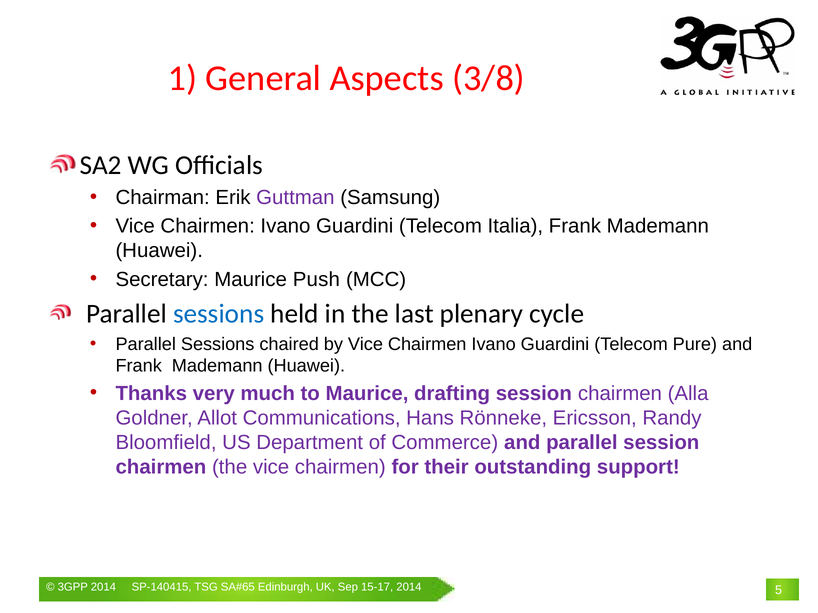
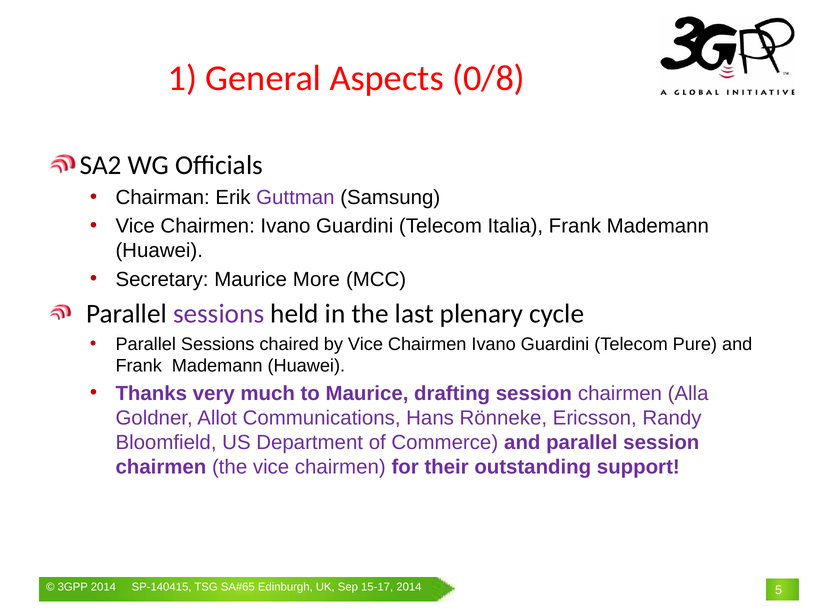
3/8: 3/8 -> 0/8
Push: Push -> More
sessions at (219, 314) colour: blue -> purple
